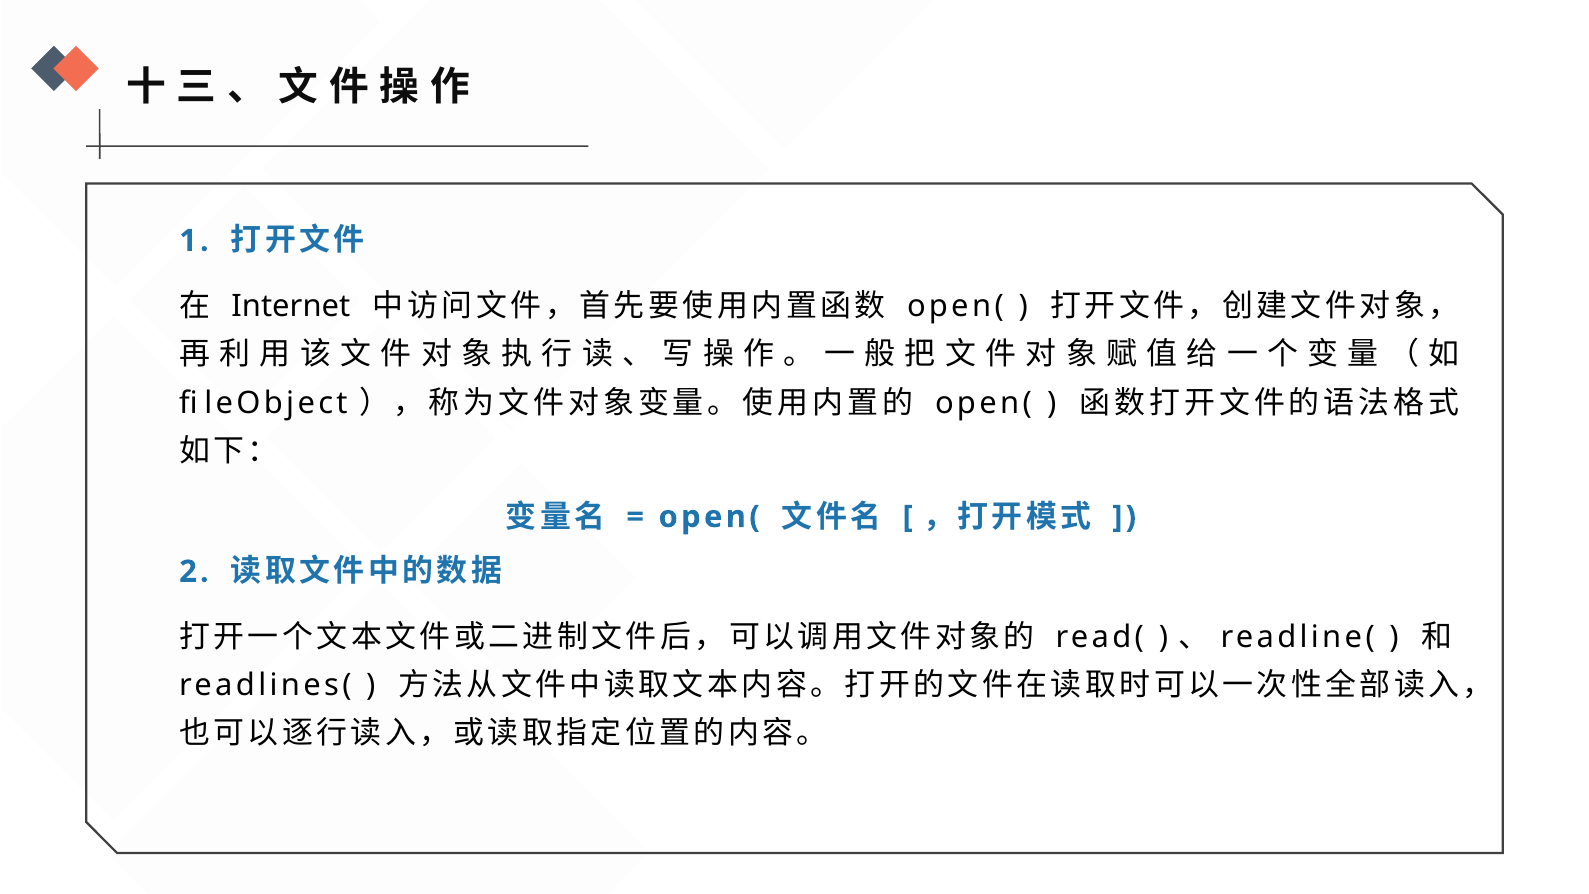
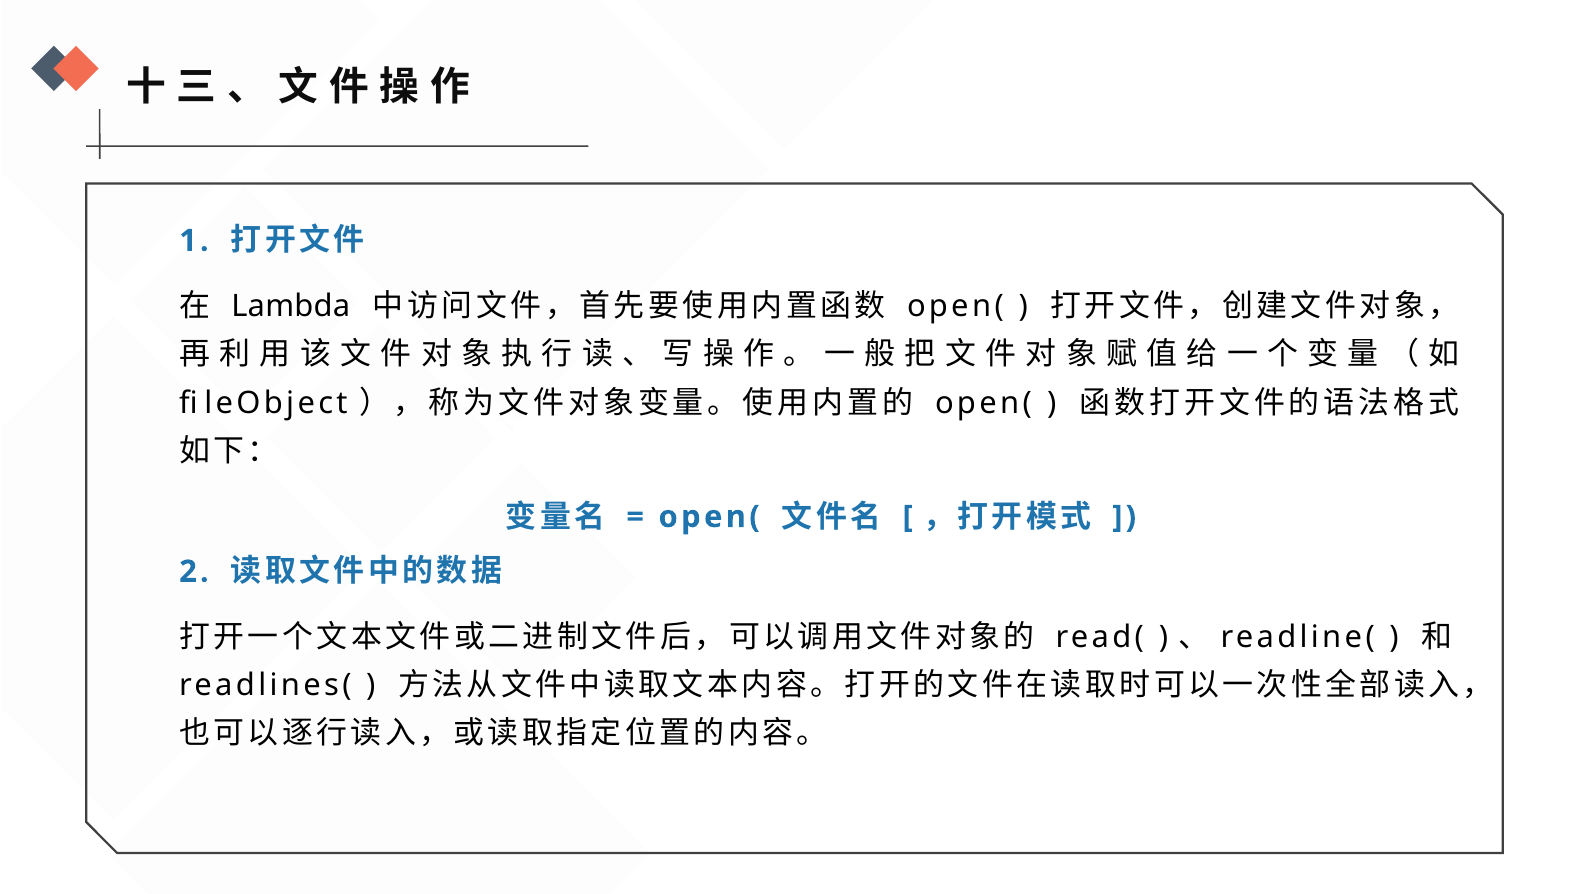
Internet: Internet -> Lambda
